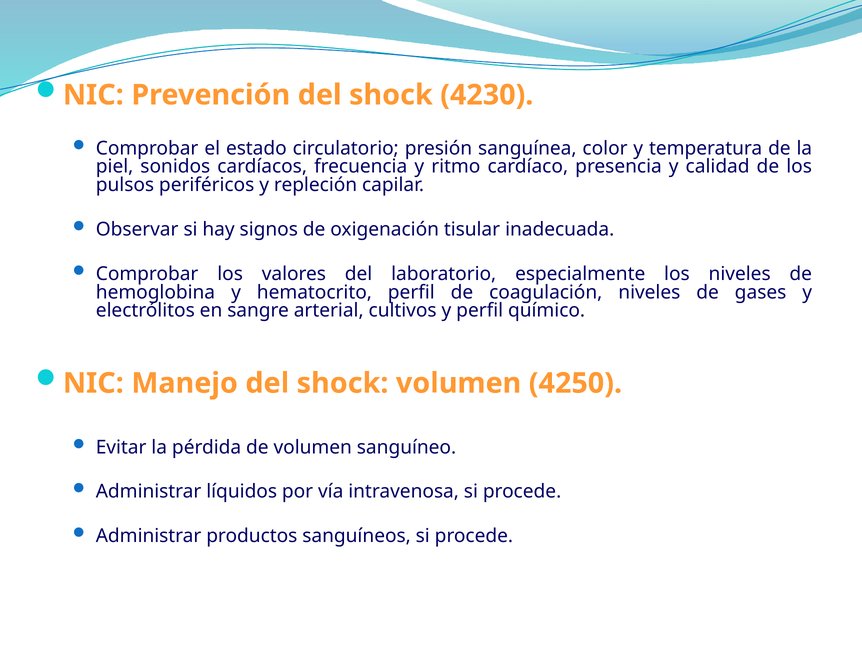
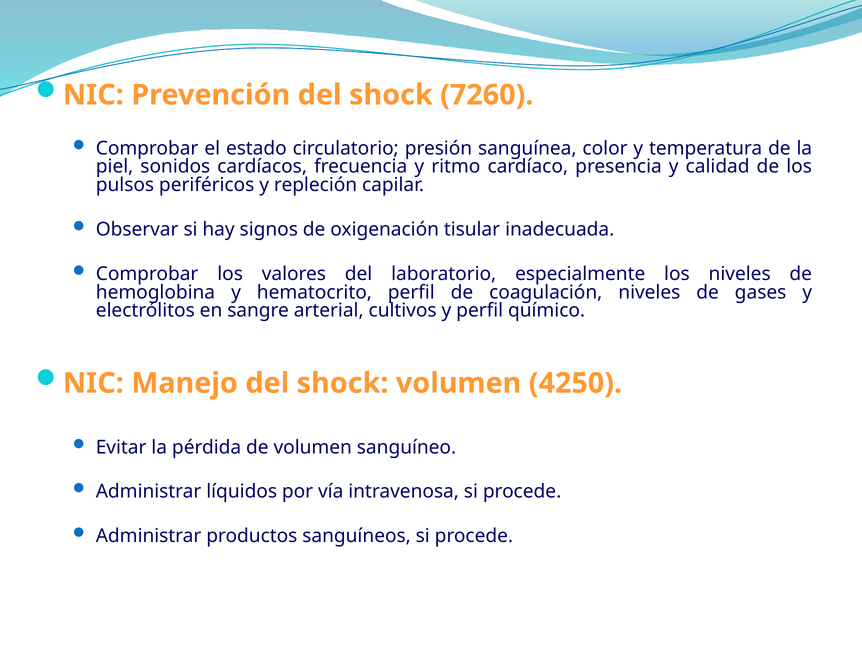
4230: 4230 -> 7260
